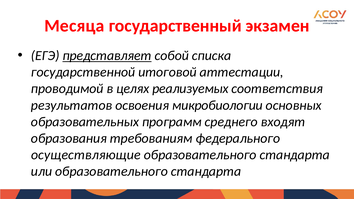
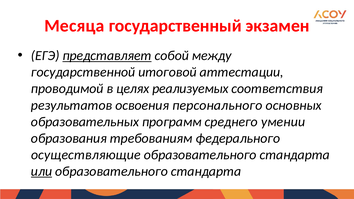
списка: списка -> между
микробиологии: микробиологии -> персонального
входят: входят -> умении
или underline: none -> present
